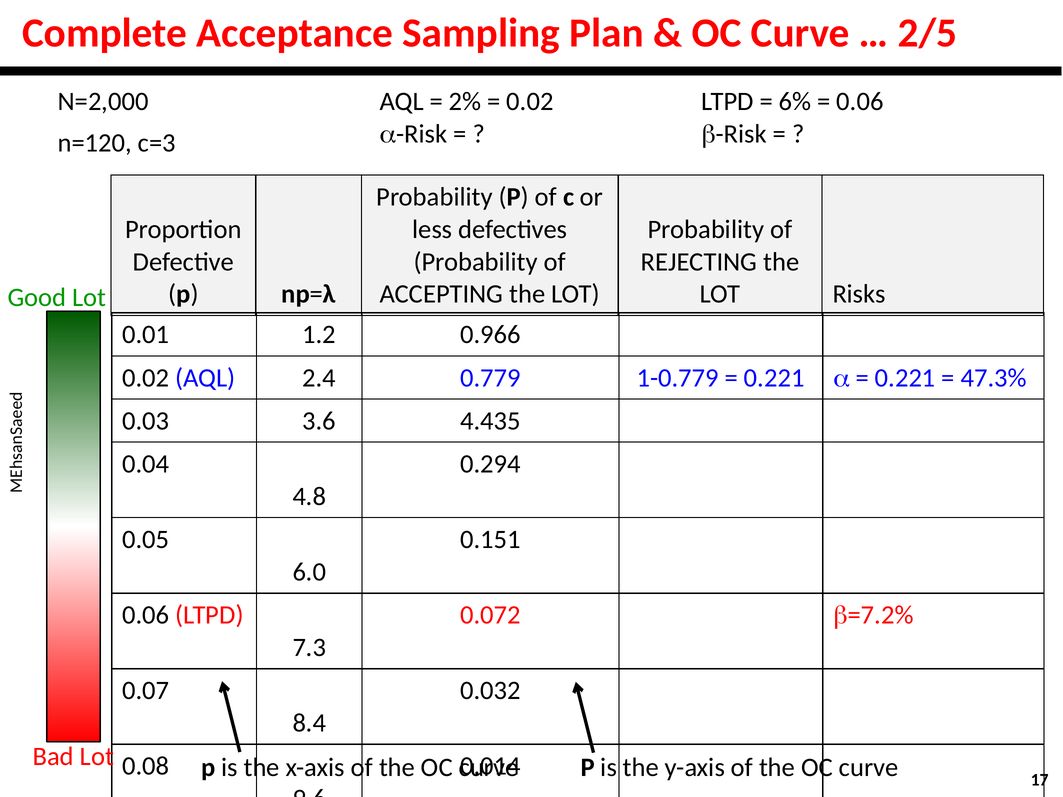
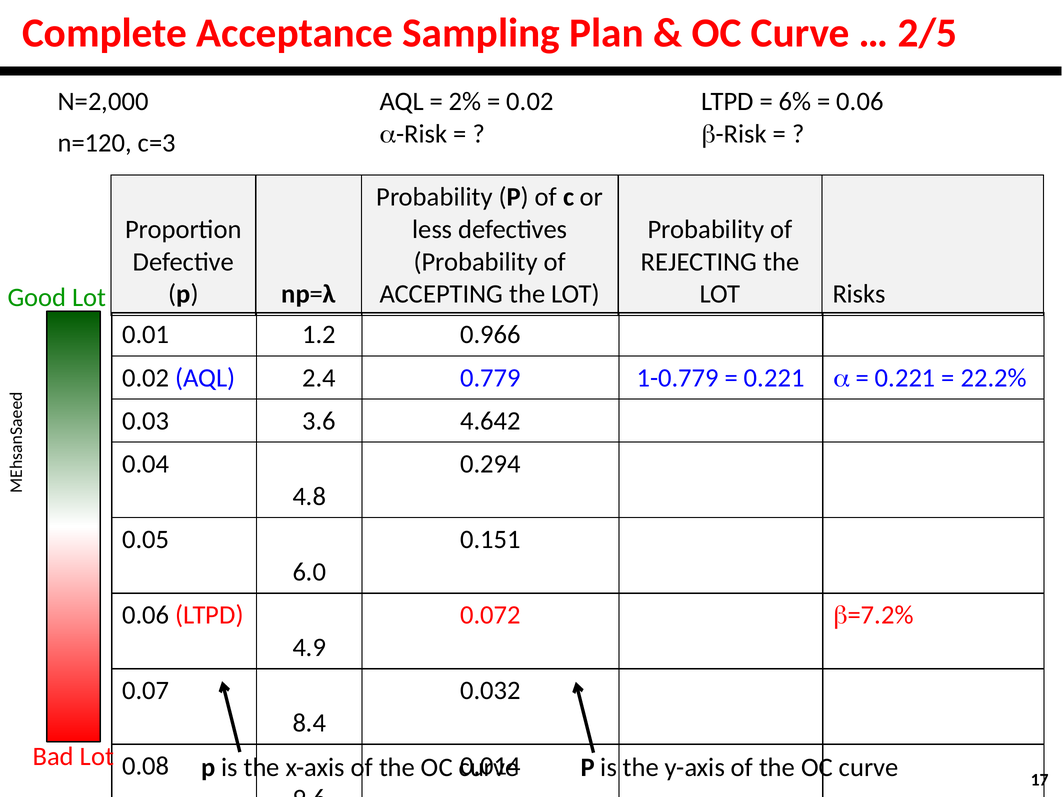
47.3%: 47.3% -> 22.2%
4.435: 4.435 -> 4.642
7.3: 7.3 -> 4.9
